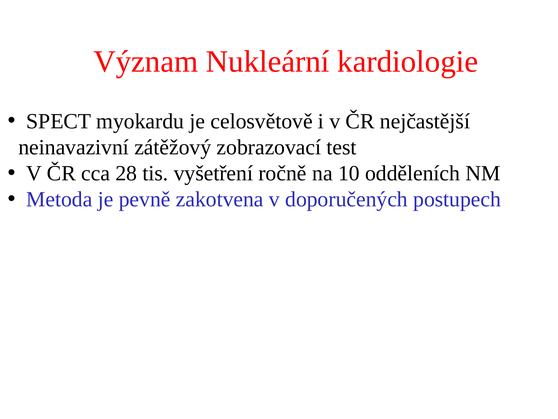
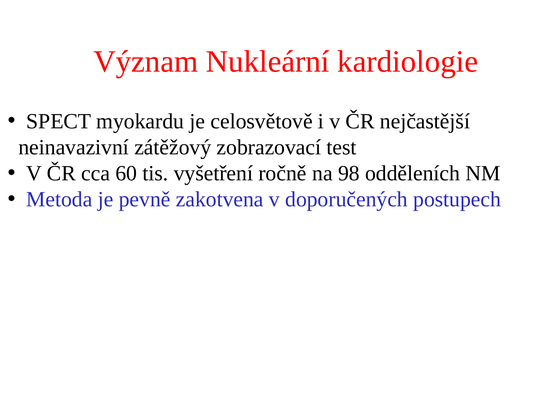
28: 28 -> 60
10: 10 -> 98
